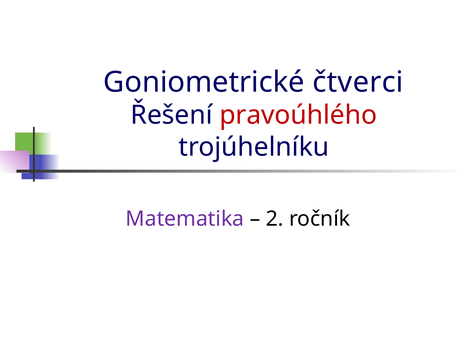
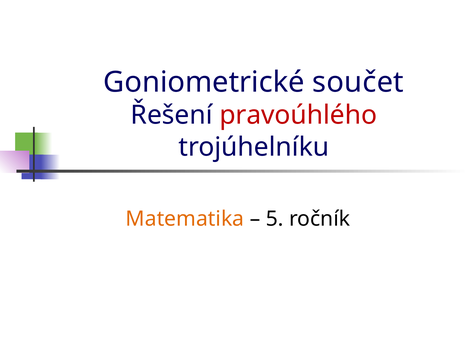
čtverci: čtverci -> součet
Matematika colour: purple -> orange
2: 2 -> 5
